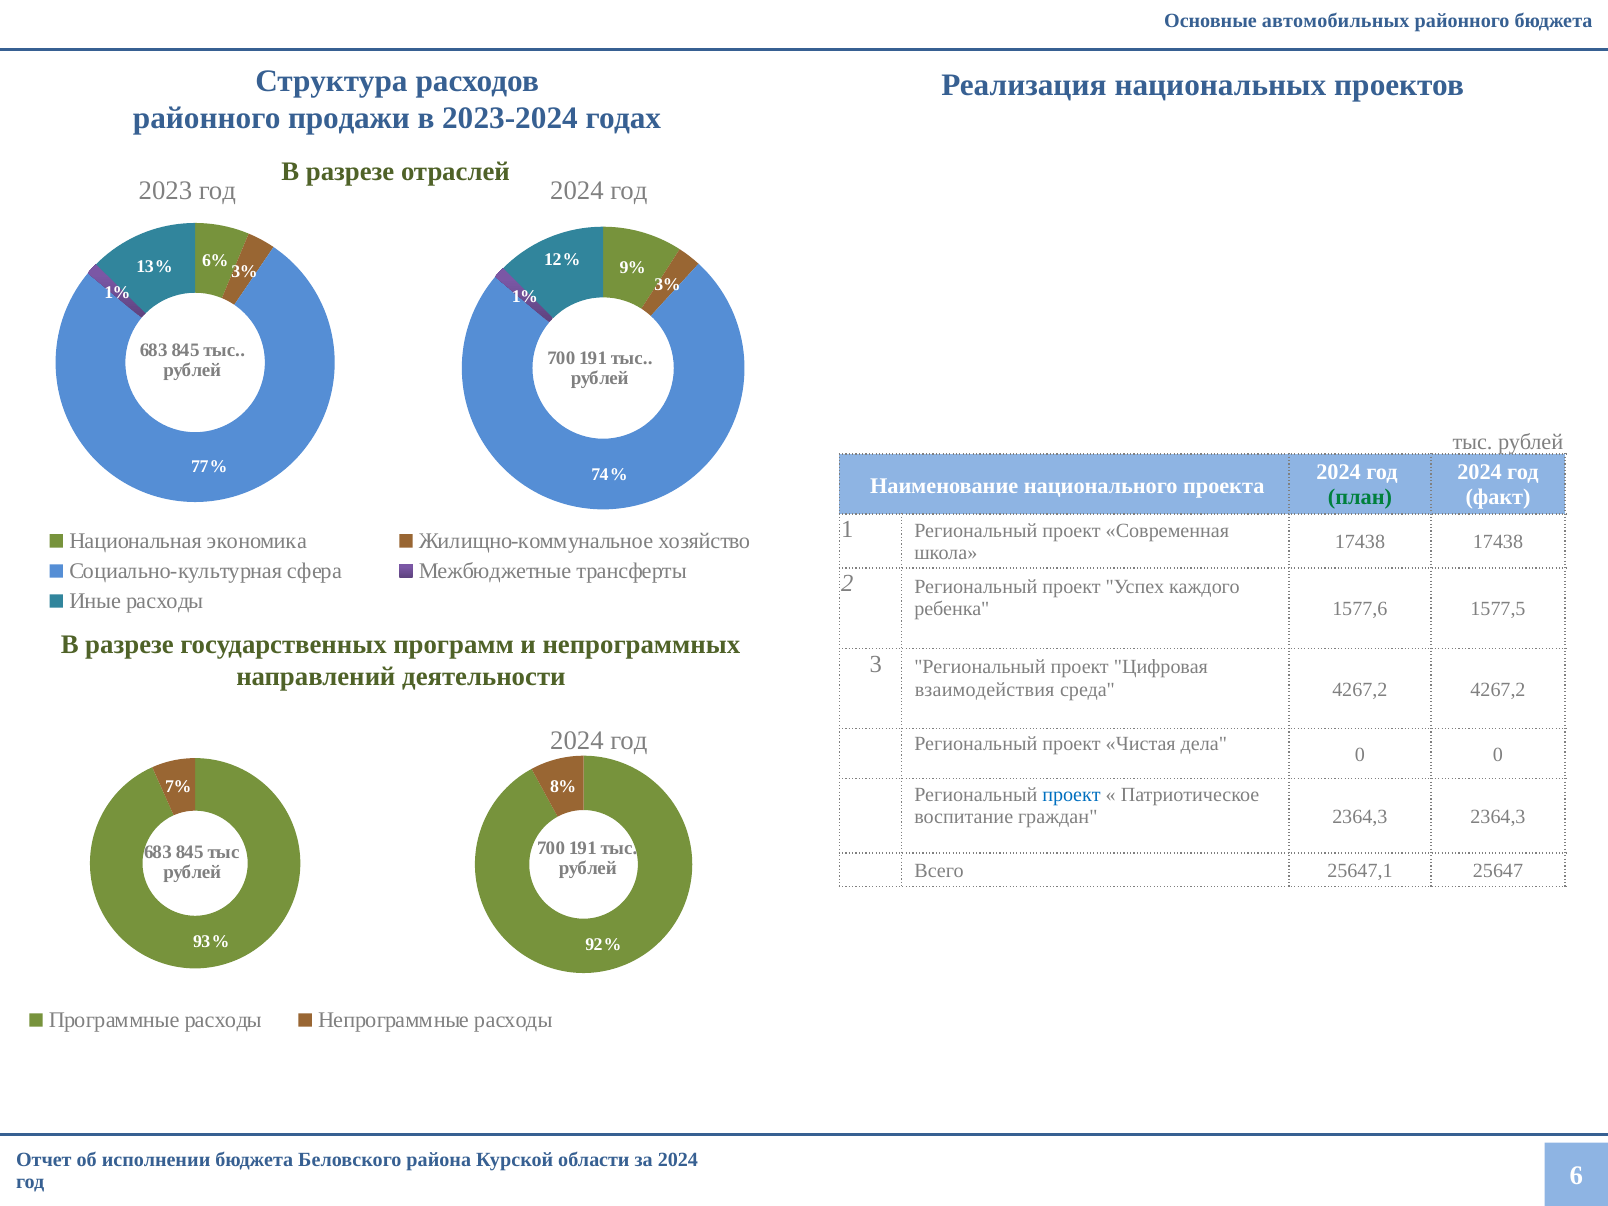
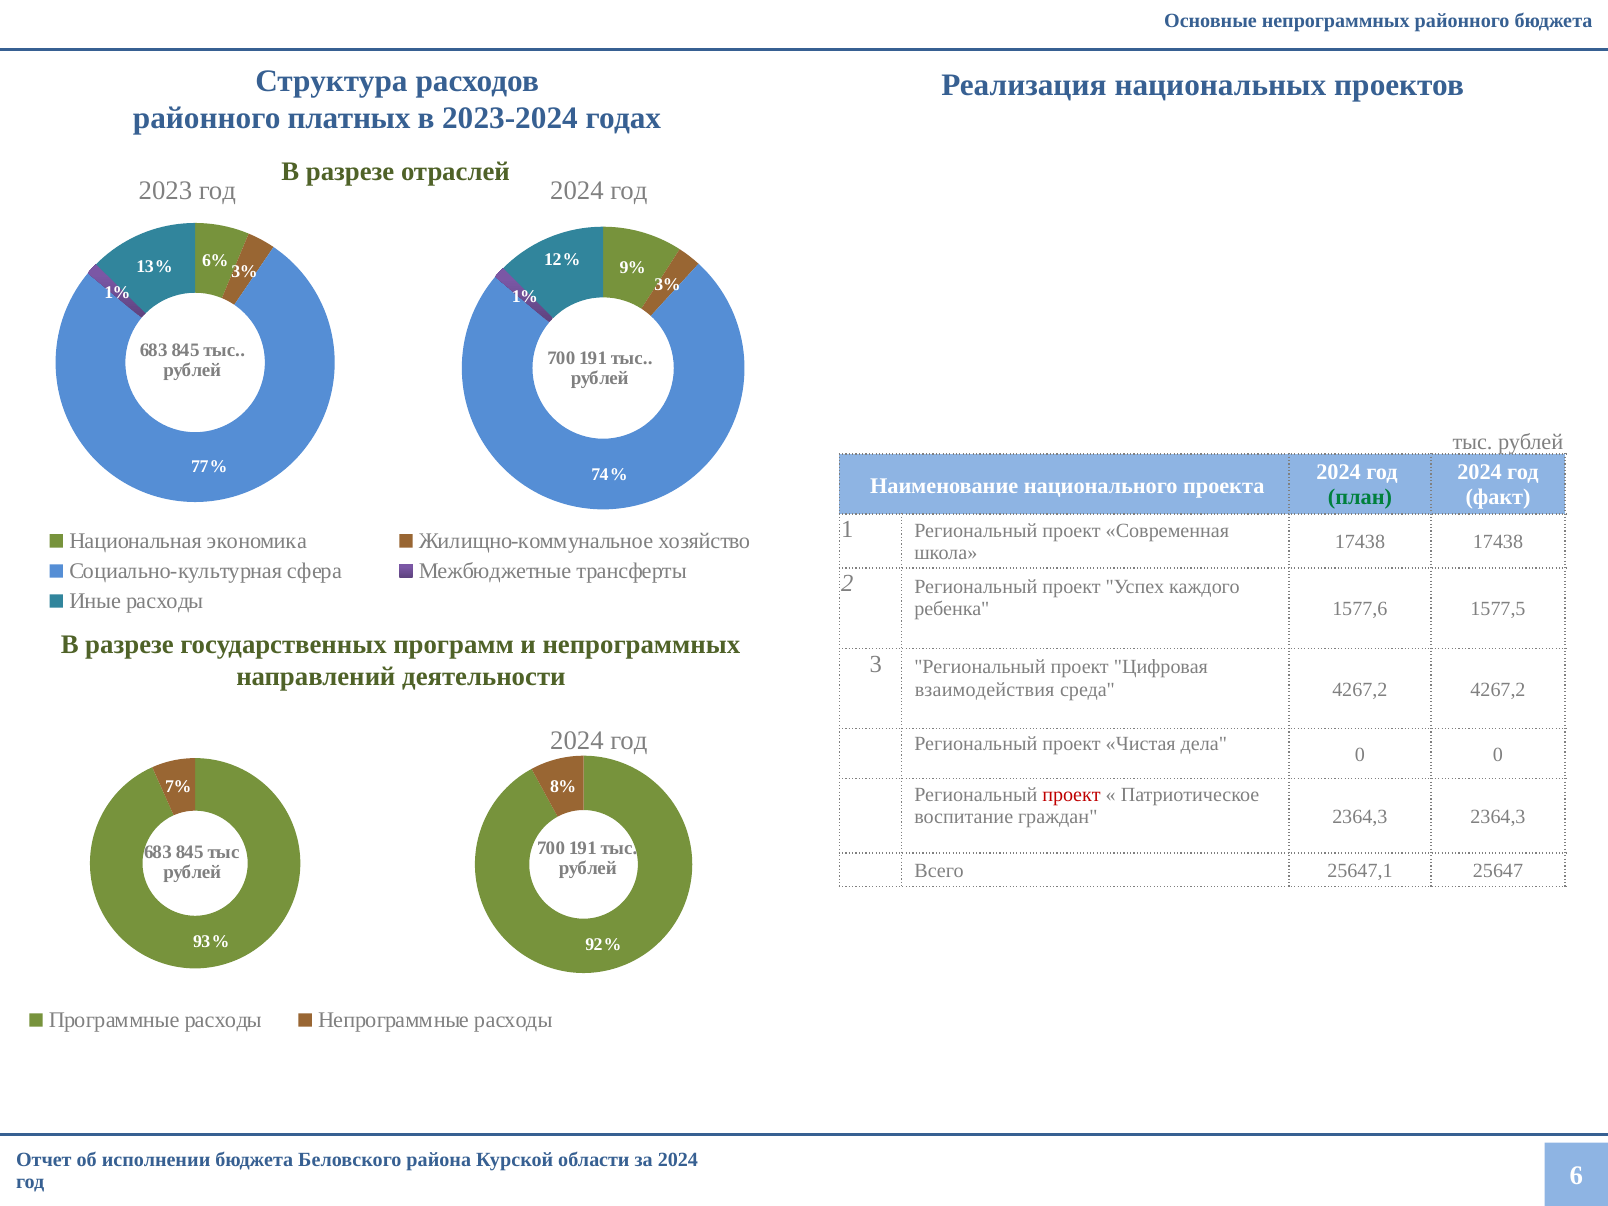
Основные автомобильных: автомобильных -> непрограммных
продажи: продажи -> платных
проект at (1071, 795) colour: blue -> red
